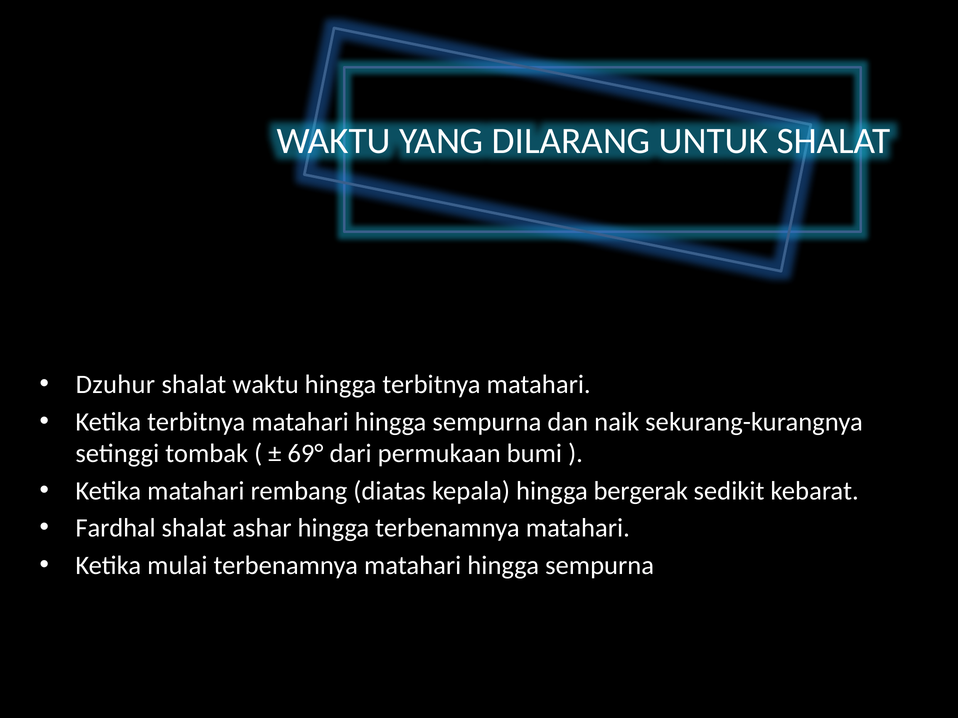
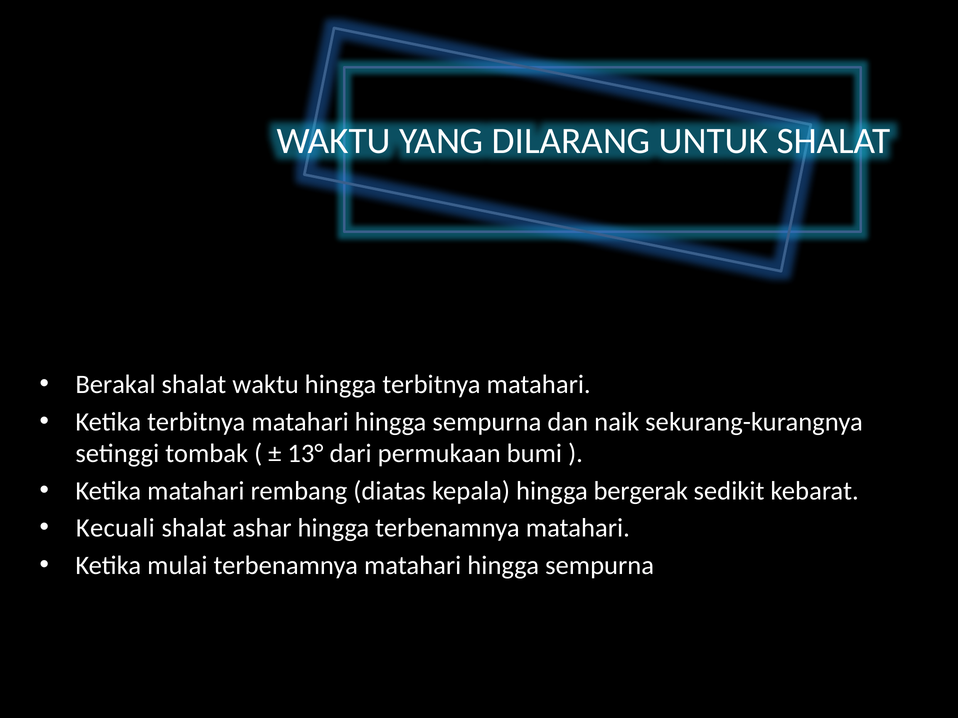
Dzuhur: Dzuhur -> Berakal
69°: 69° -> 13°
Fardhal: Fardhal -> Kecuali
